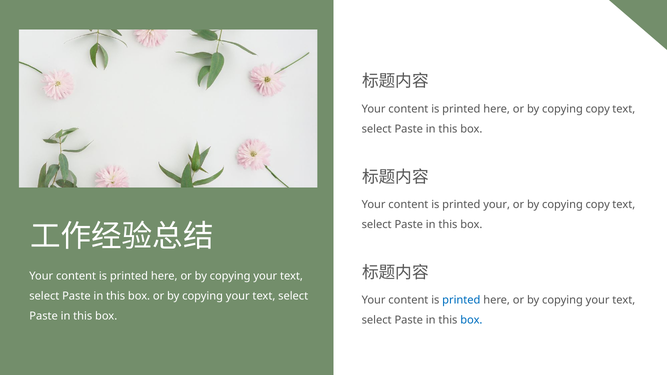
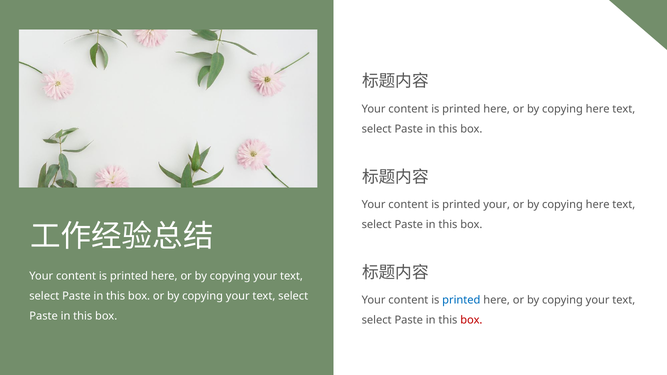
copy at (598, 109): copy -> here
copy at (598, 205): copy -> here
box at (471, 320) colour: blue -> red
